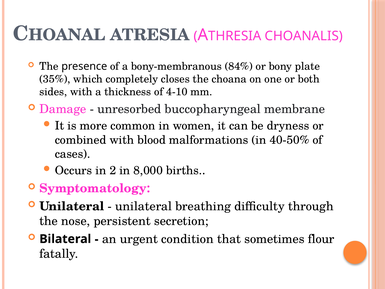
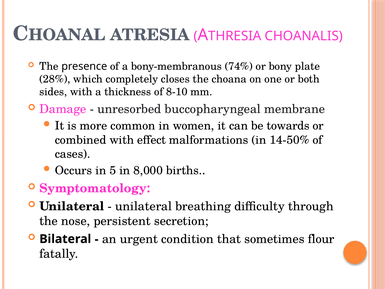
84%: 84% -> 74%
35%: 35% -> 28%
4-10: 4-10 -> 8-10
dryness: dryness -> towards
blood: blood -> effect
40-50%: 40-50% -> 14-50%
2: 2 -> 5
